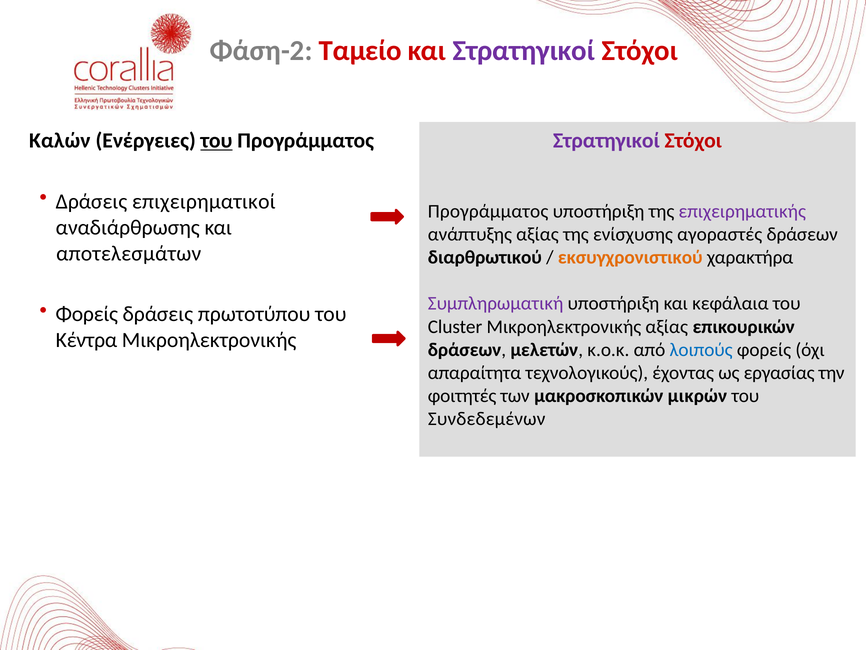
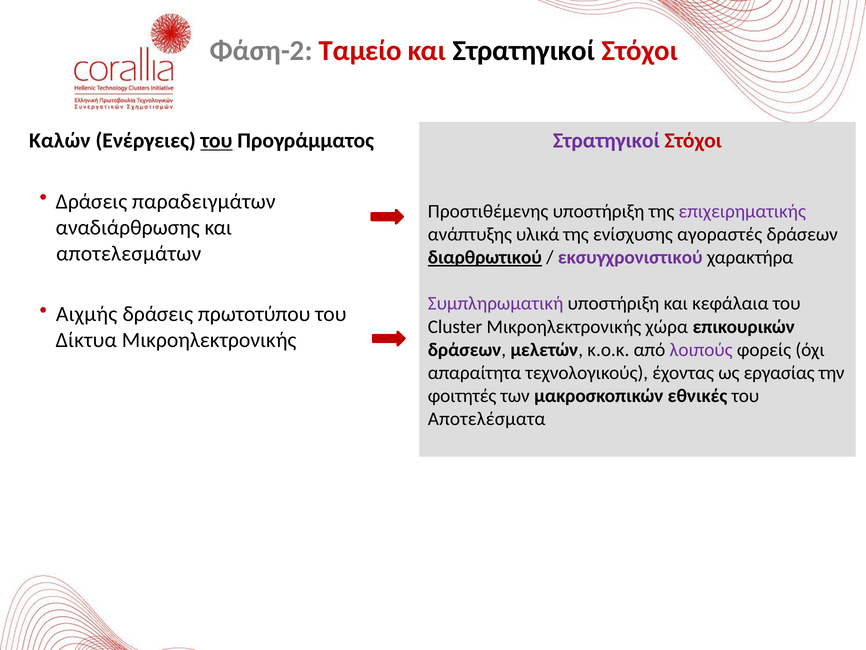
Στρατηγικοί at (524, 50) colour: purple -> black
επιχειρηματικοί: επιχειρηματικοί -> παραδειγμάτων
Προγράμματος at (488, 211): Προγράμματος -> Προστιθέμενης
ανάπτυξης αξίας: αξίας -> υλικά
διαρθρωτικού underline: none -> present
εκσυγχρονιστικού colour: orange -> purple
Φορείς at (87, 314): Φορείς -> Αιχμής
Μικροηλεκτρονικής αξίας: αξίας -> χώρα
Κέντρα: Κέντρα -> Δίκτυα
λοιπούς colour: blue -> purple
μικρών: μικρών -> εθνικές
Συνδεδεμένων: Συνδεδεμένων -> Αποτελέσματα
